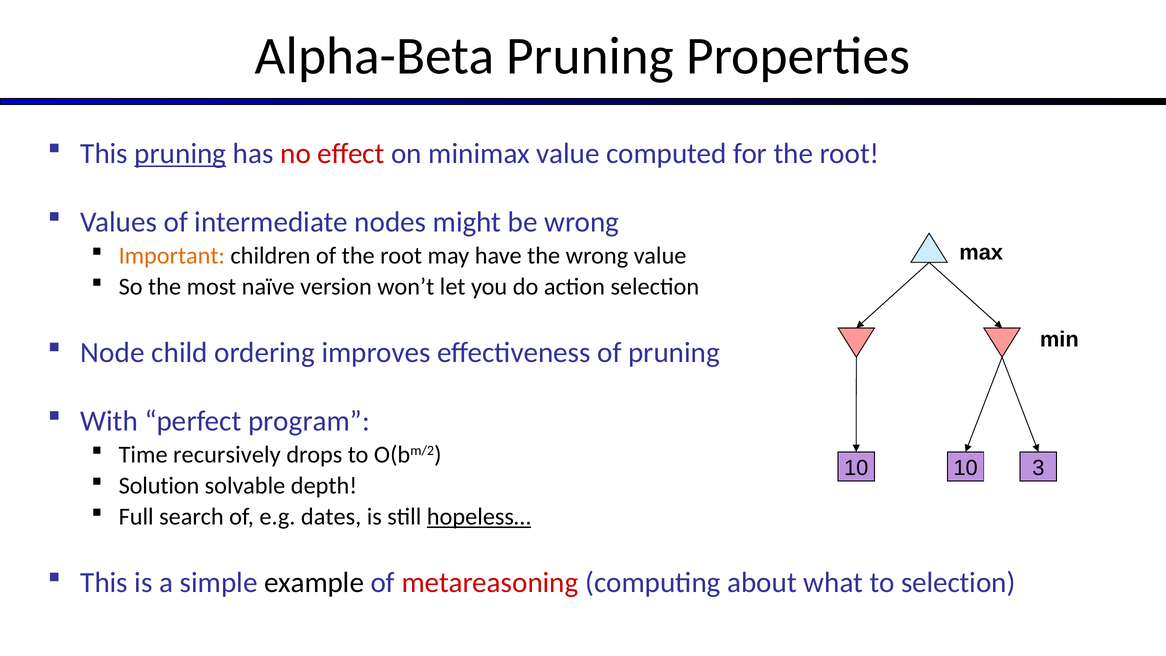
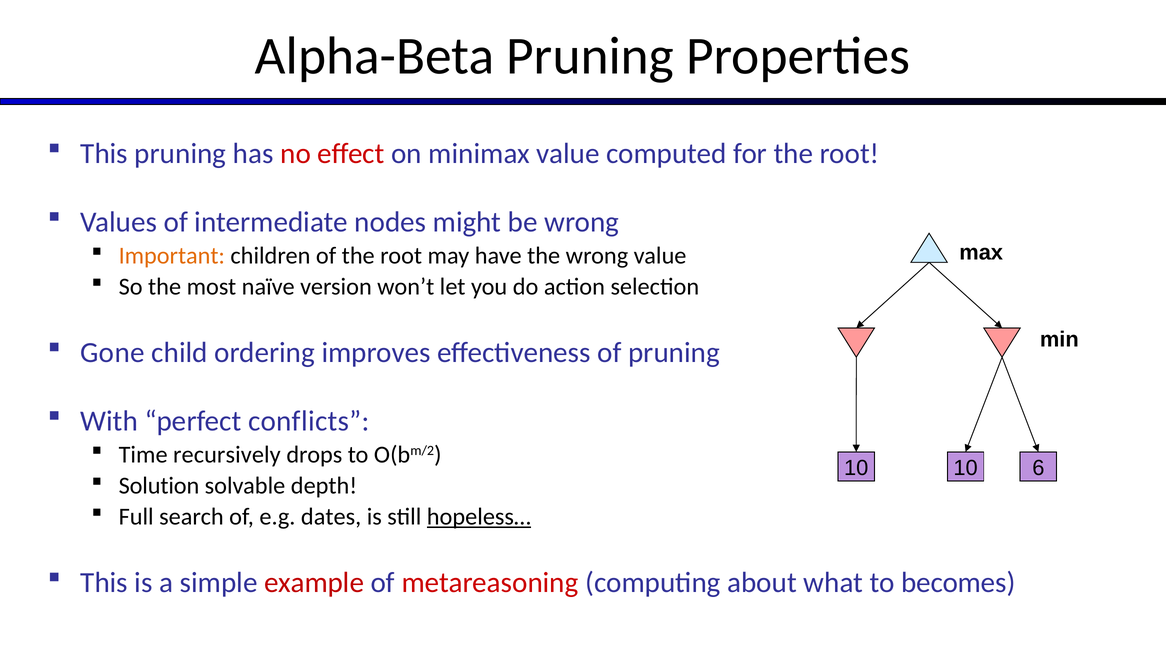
pruning at (180, 154) underline: present -> none
Node: Node -> Gone
program: program -> conflicts
3: 3 -> 6
example colour: black -> red
to selection: selection -> becomes
